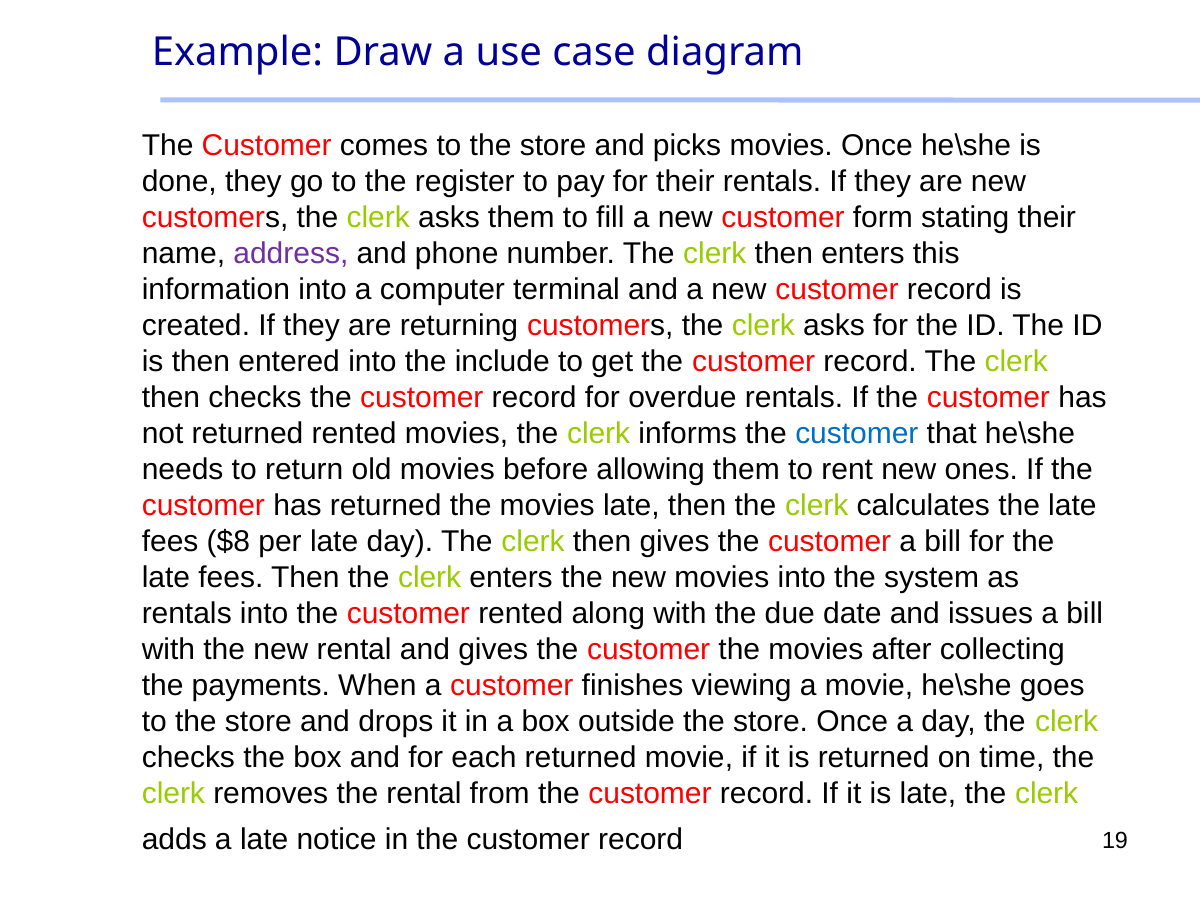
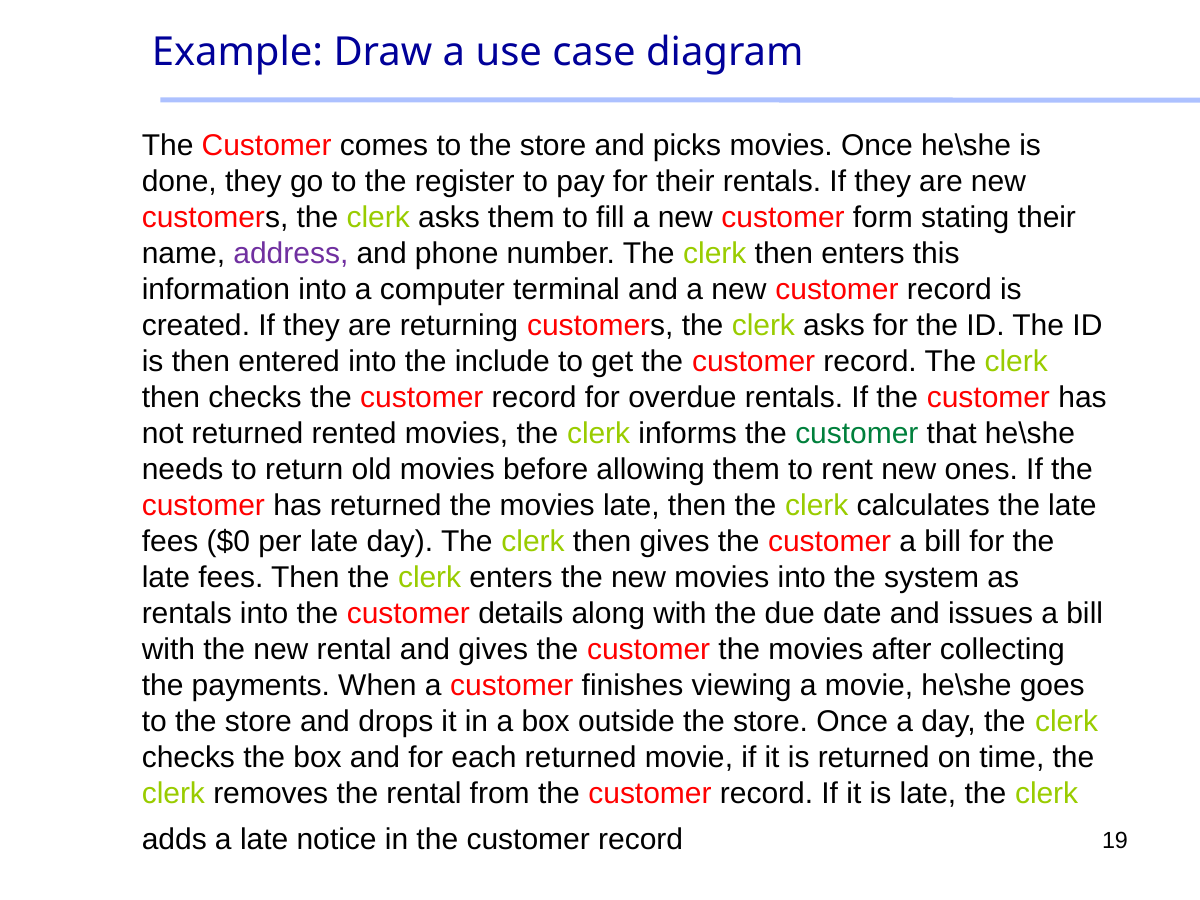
customer at (857, 434) colour: blue -> green
$8: $8 -> $0
customer rented: rented -> details
